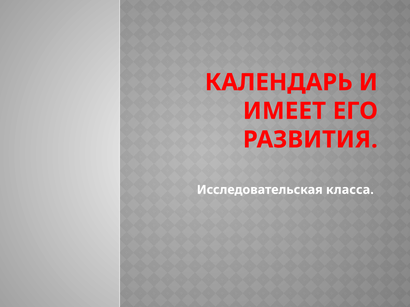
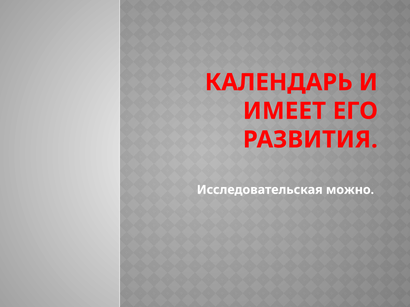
класса: класса -> можно
